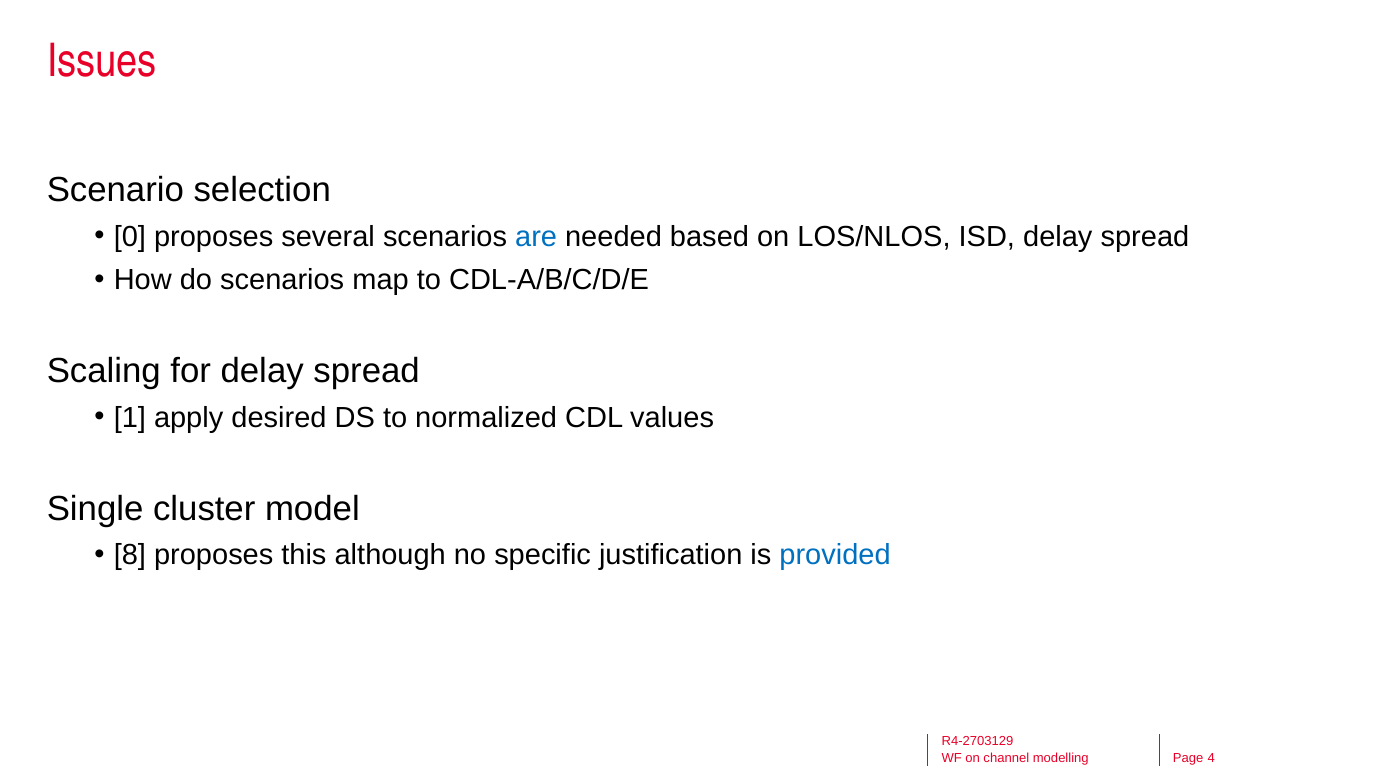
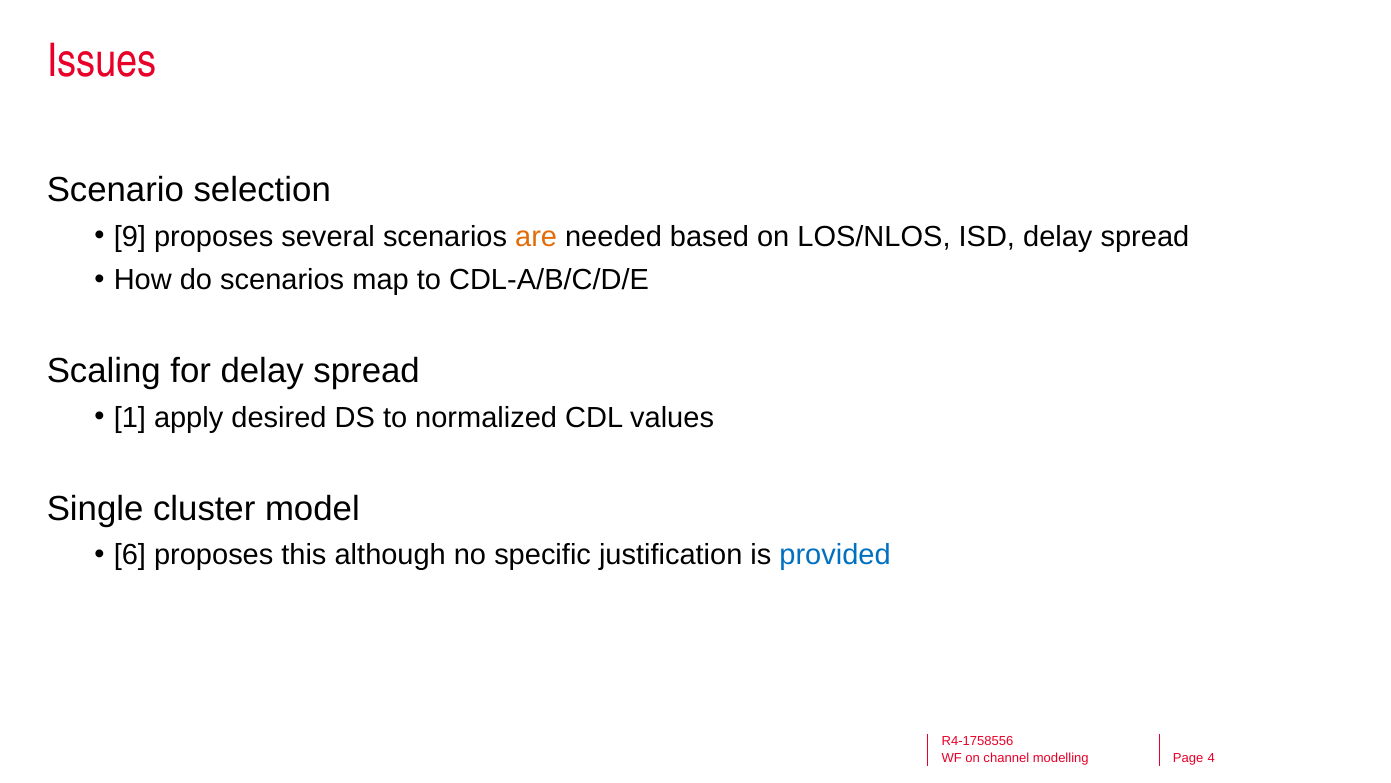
0: 0 -> 9
are colour: blue -> orange
8: 8 -> 6
R4-2703129: R4-2703129 -> R4-1758556
